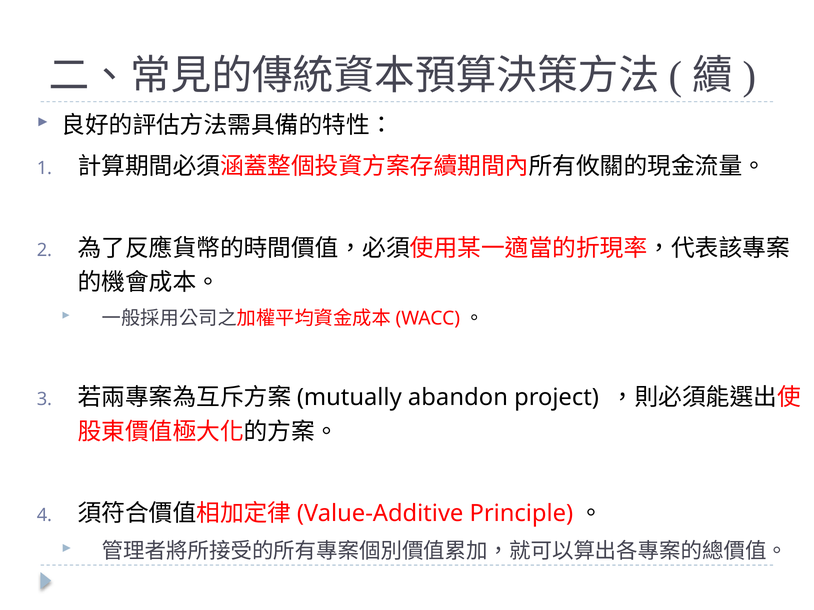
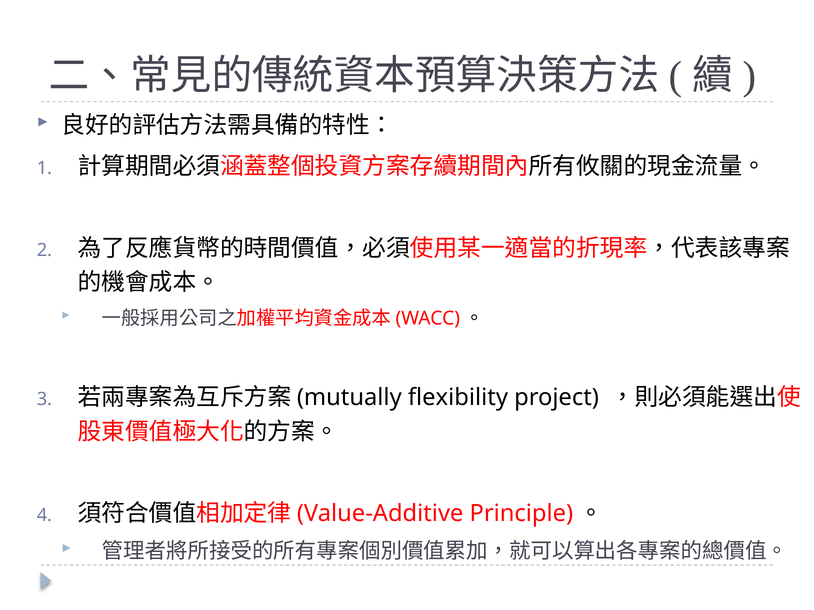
abandon: abandon -> flexibility
